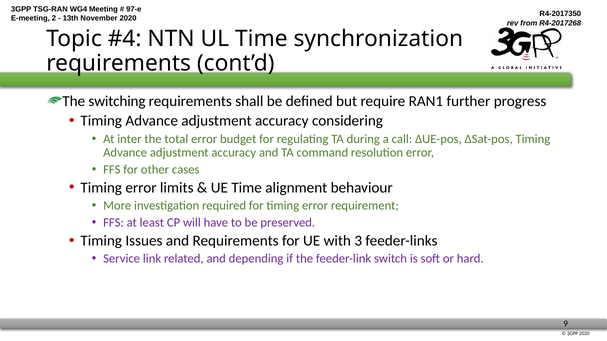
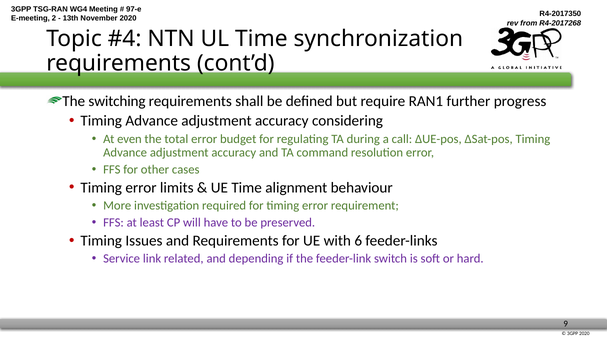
inter: inter -> even
3: 3 -> 6
